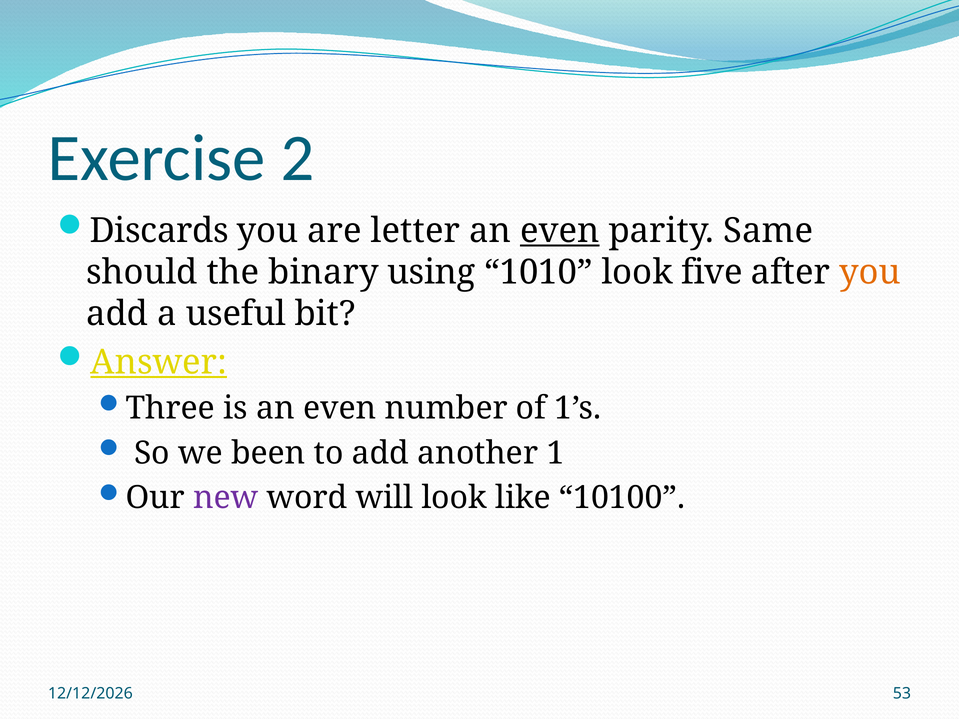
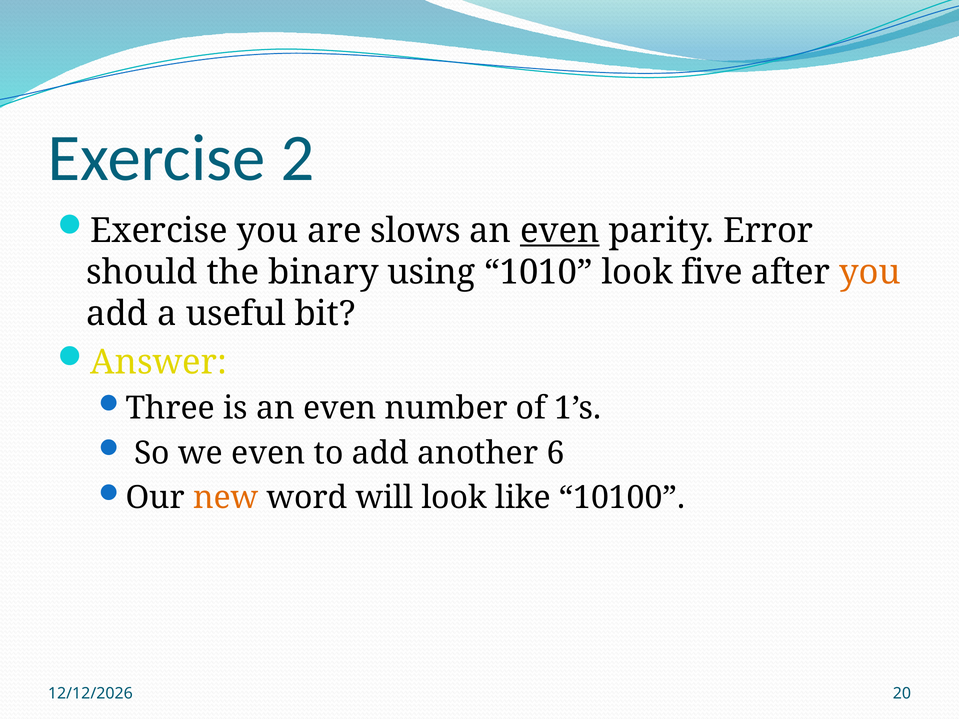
Discards at (159, 231): Discards -> Exercise
letter: letter -> slows
Same: Same -> Error
Answer underline: present -> none
we been: been -> even
1: 1 -> 6
new colour: purple -> orange
53: 53 -> 20
